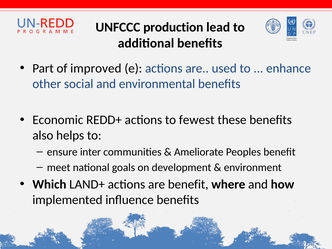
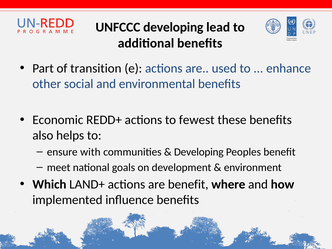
UNFCCC production: production -> developing
improved: improved -> transition
inter: inter -> with
Ameliorate at (199, 152): Ameliorate -> Developing
